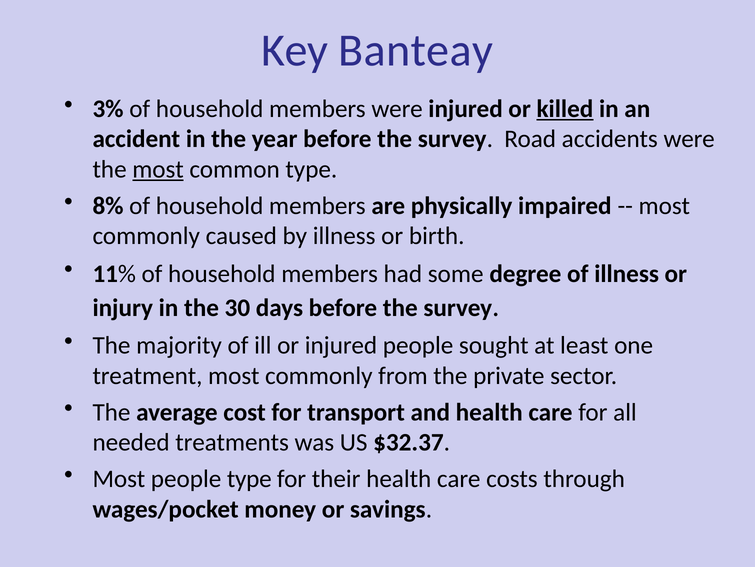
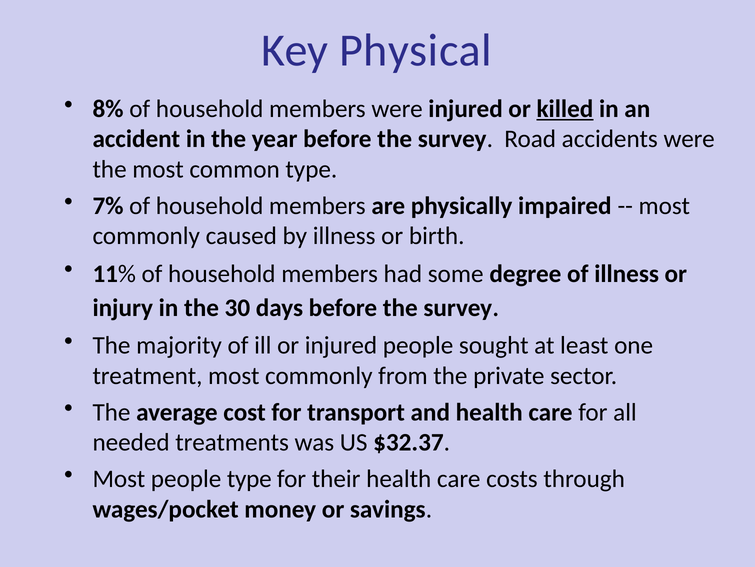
Banteay: Banteay -> Physical
3%: 3% -> 8%
most at (158, 169) underline: present -> none
8%: 8% -> 7%
